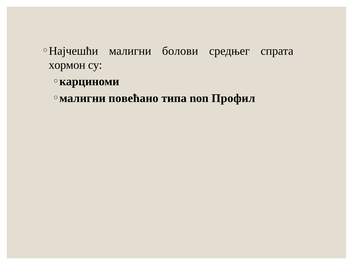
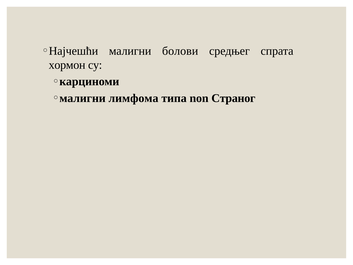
повећано: повећано -> лимфома
Профил: Профил -> Страног
